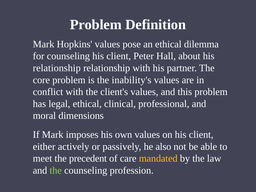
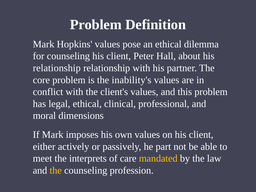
also: also -> part
precedent: precedent -> interprets
the at (56, 170) colour: light green -> yellow
